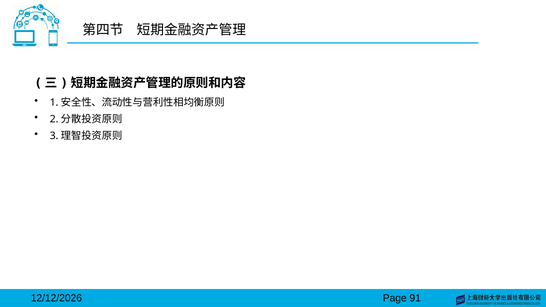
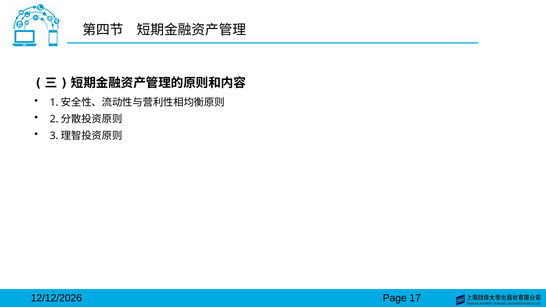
91: 91 -> 17
